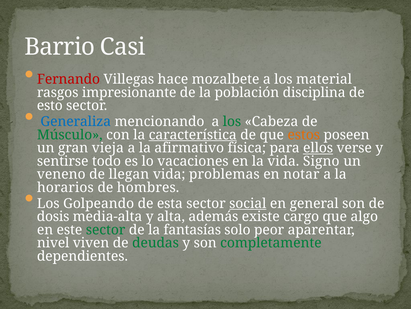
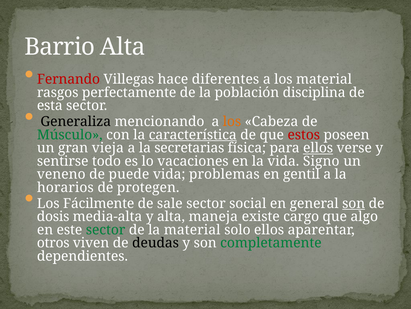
Barrio Casi: Casi -> Alta
mozalbete: mozalbete -> diferentes
impresionante: impresionante -> perfectamente
esto: esto -> esta
Generaliza colour: blue -> black
los at (232, 121) colour: green -> orange
estos colour: orange -> red
afirmativo: afirmativo -> secretarias
llegan: llegan -> puede
notar: notar -> gentil
hombres: hombres -> protegen
Golpeando: Golpeando -> Fácilmente
esta: esta -> sale
social underline: present -> none
son at (354, 203) underline: none -> present
además: además -> maneja
la fantasías: fantasías -> material
solo peor: peor -> ellos
nivel: nivel -> otros
deudas colour: green -> black
